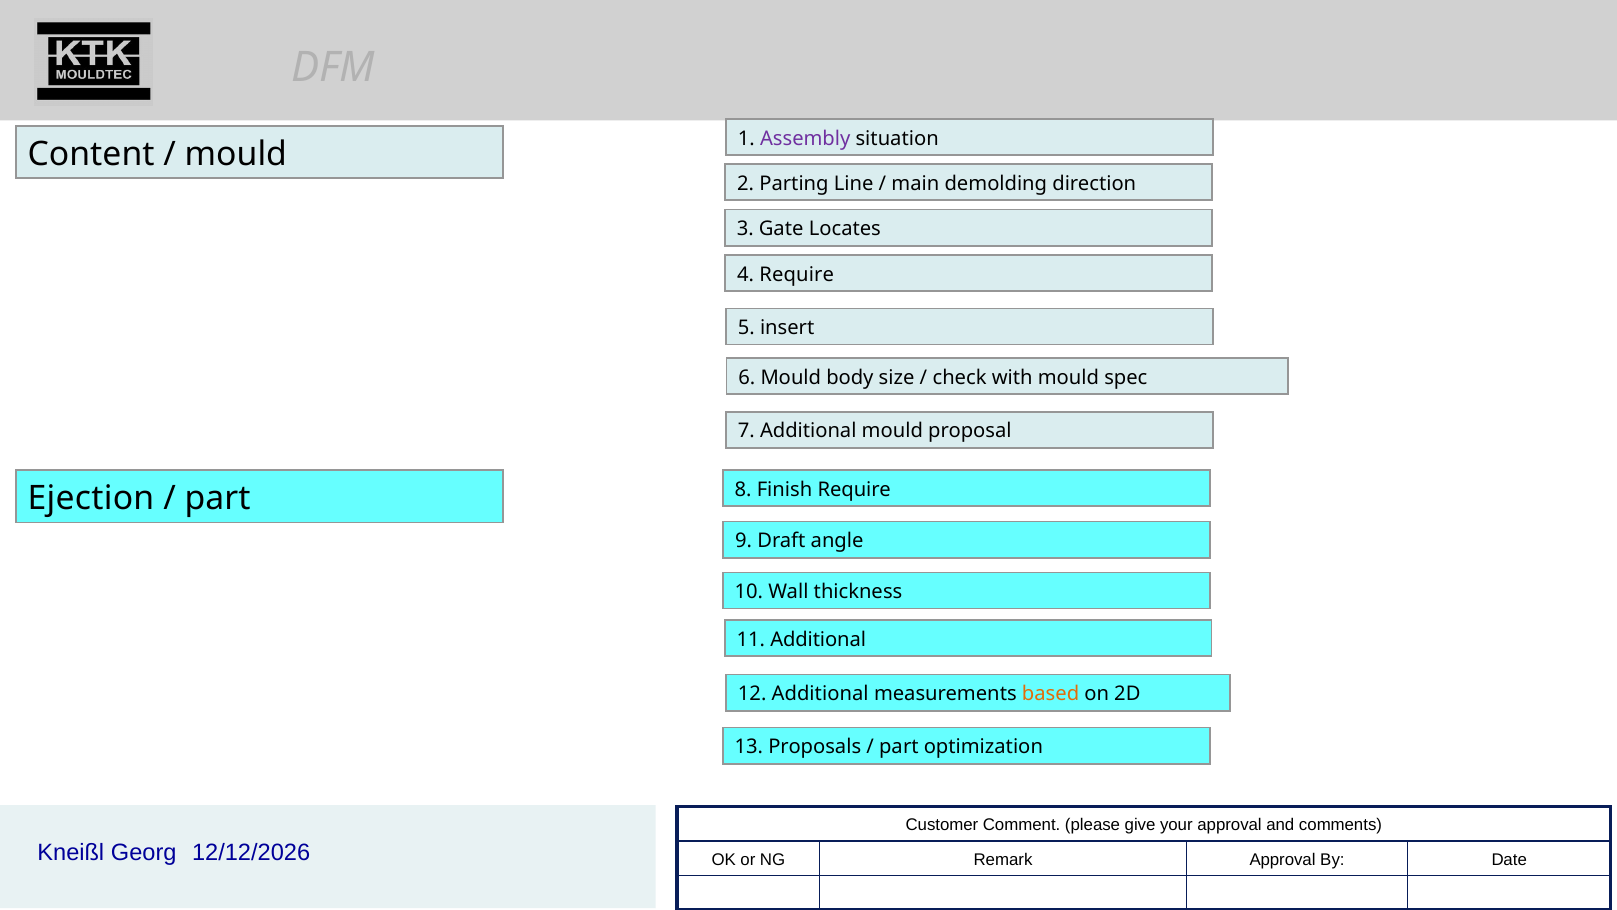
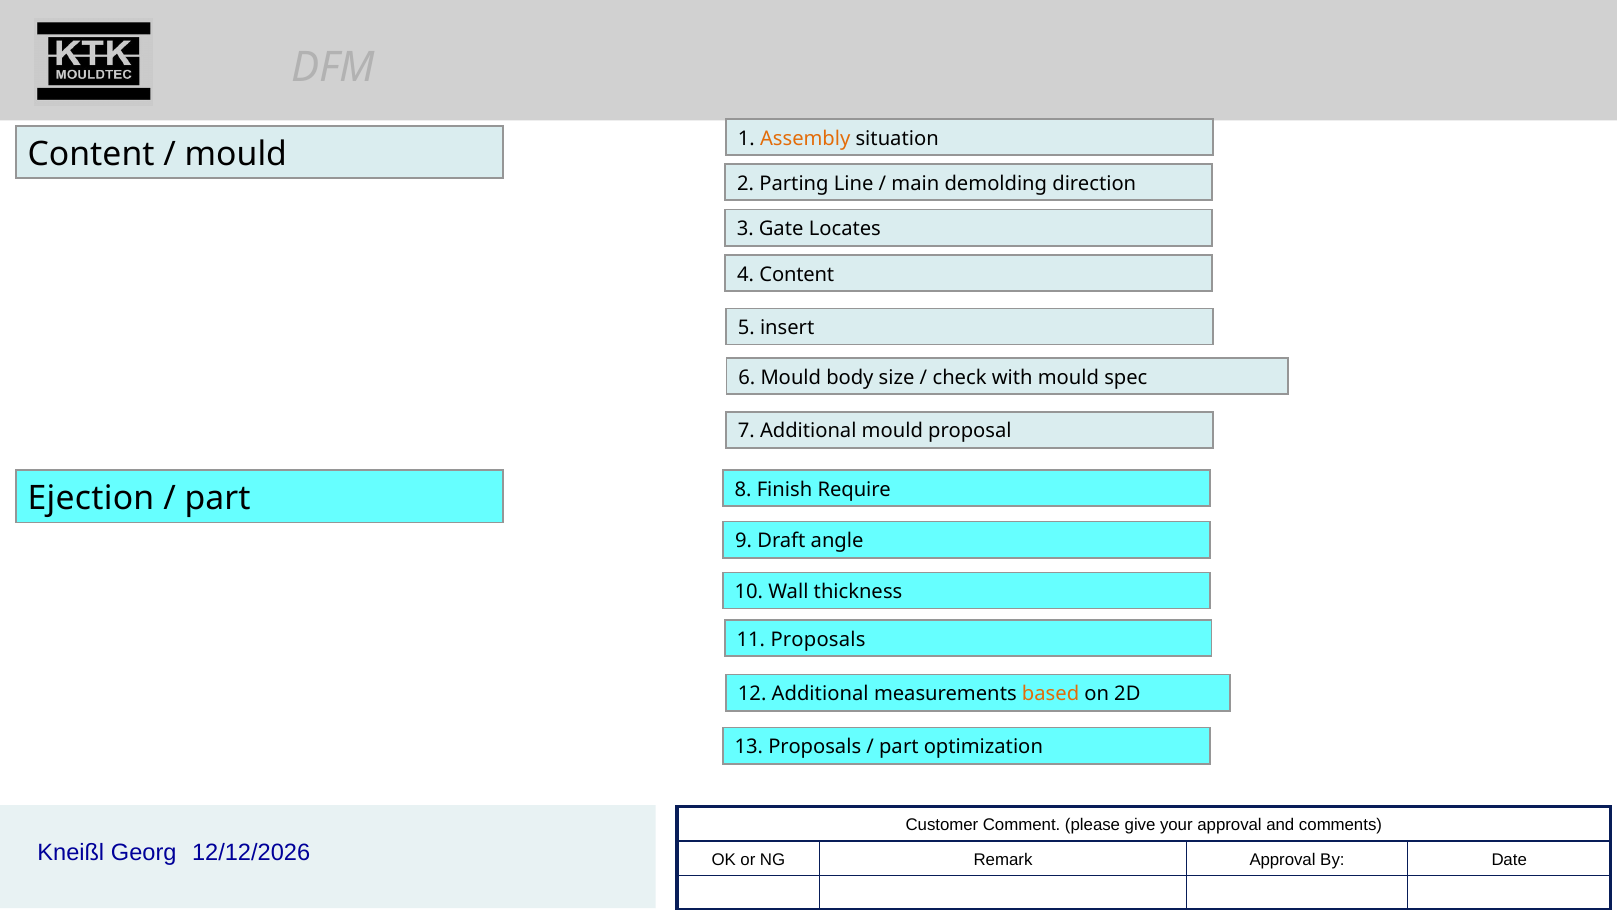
Assembly colour: purple -> orange
4 Require: Require -> Content
11 Additional: Additional -> Proposals
